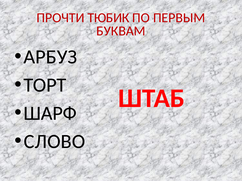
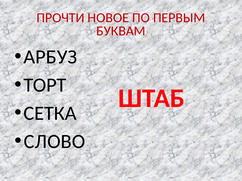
ТЮБИК: ТЮБИК -> НОВОЕ
ШАРФ: ШАРФ -> СЕТКА
